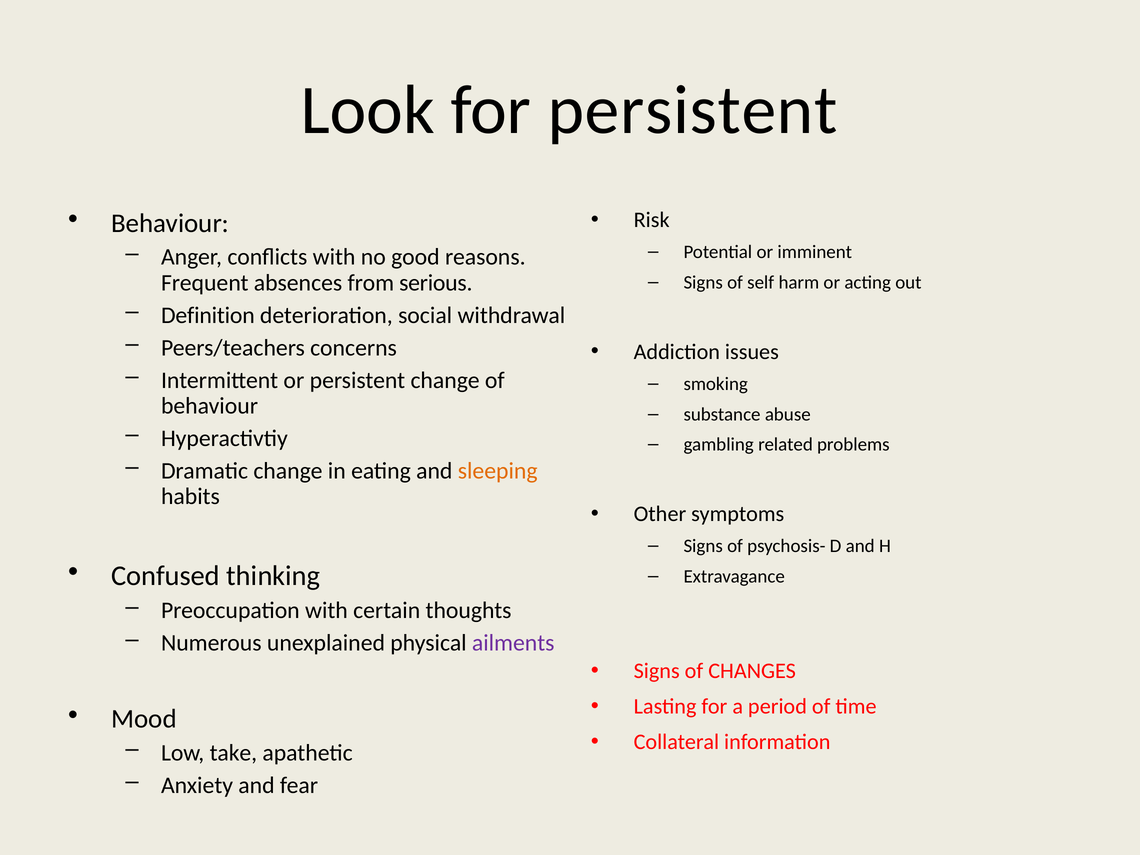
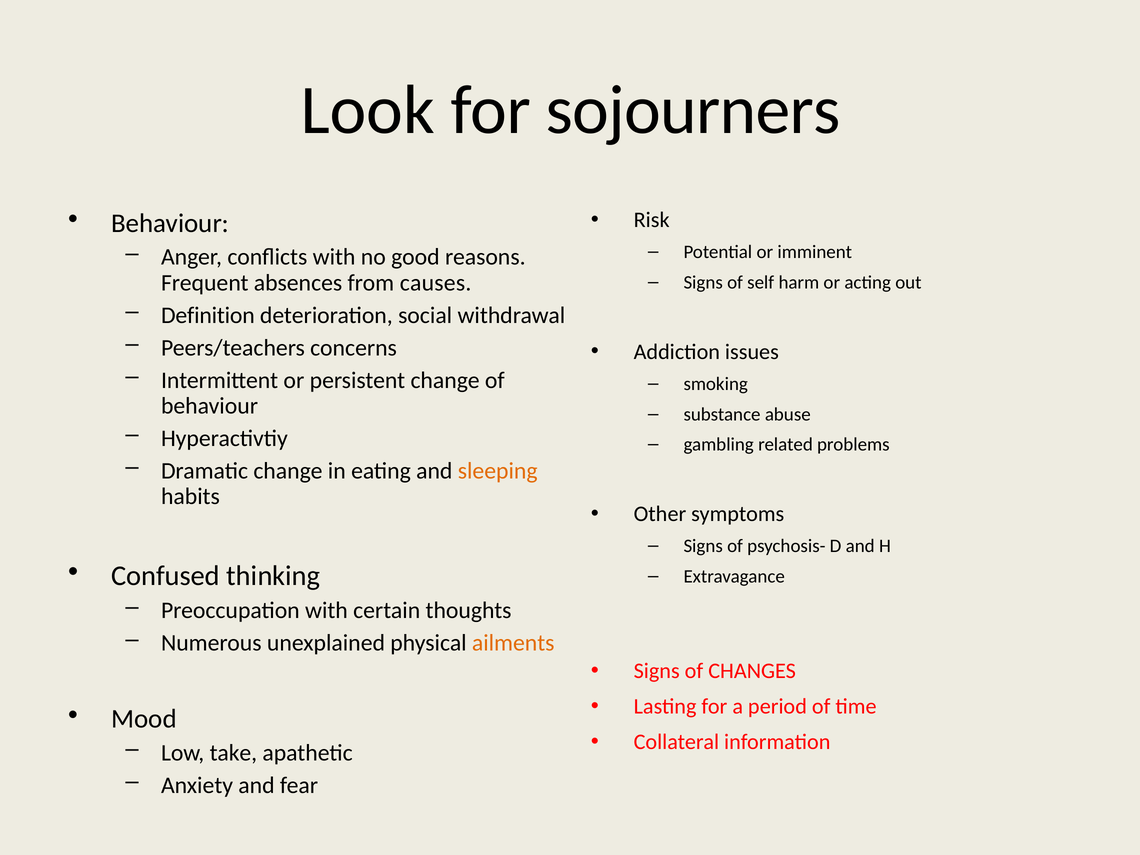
for persistent: persistent -> sojourners
serious: serious -> causes
ailments colour: purple -> orange
